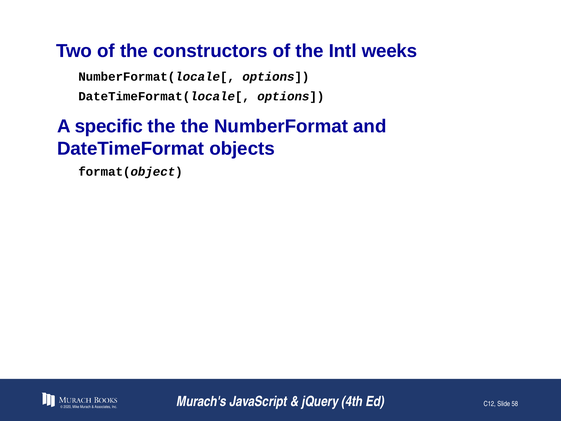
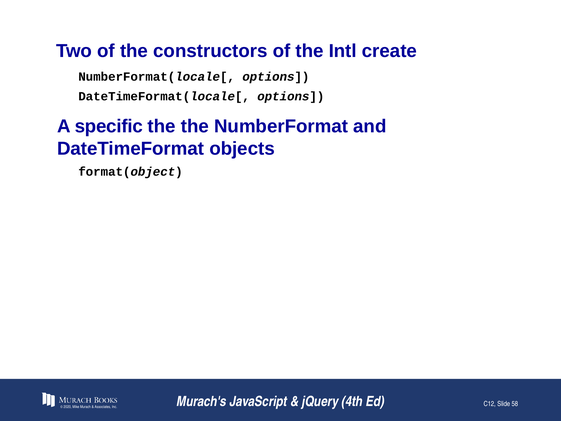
weeks: weeks -> create
